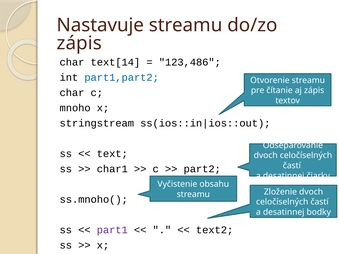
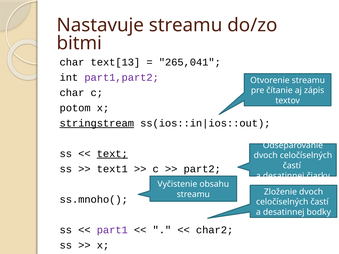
zápis at (79, 43): zápis -> bitmi
text[14: text[14 -> text[13
123,486: 123,486 -> 265,041
part1,part2 colour: blue -> purple
mnoho: mnoho -> potom
stringstream underline: none -> present
text underline: none -> present
char1: char1 -> text1
text2: text2 -> char2
